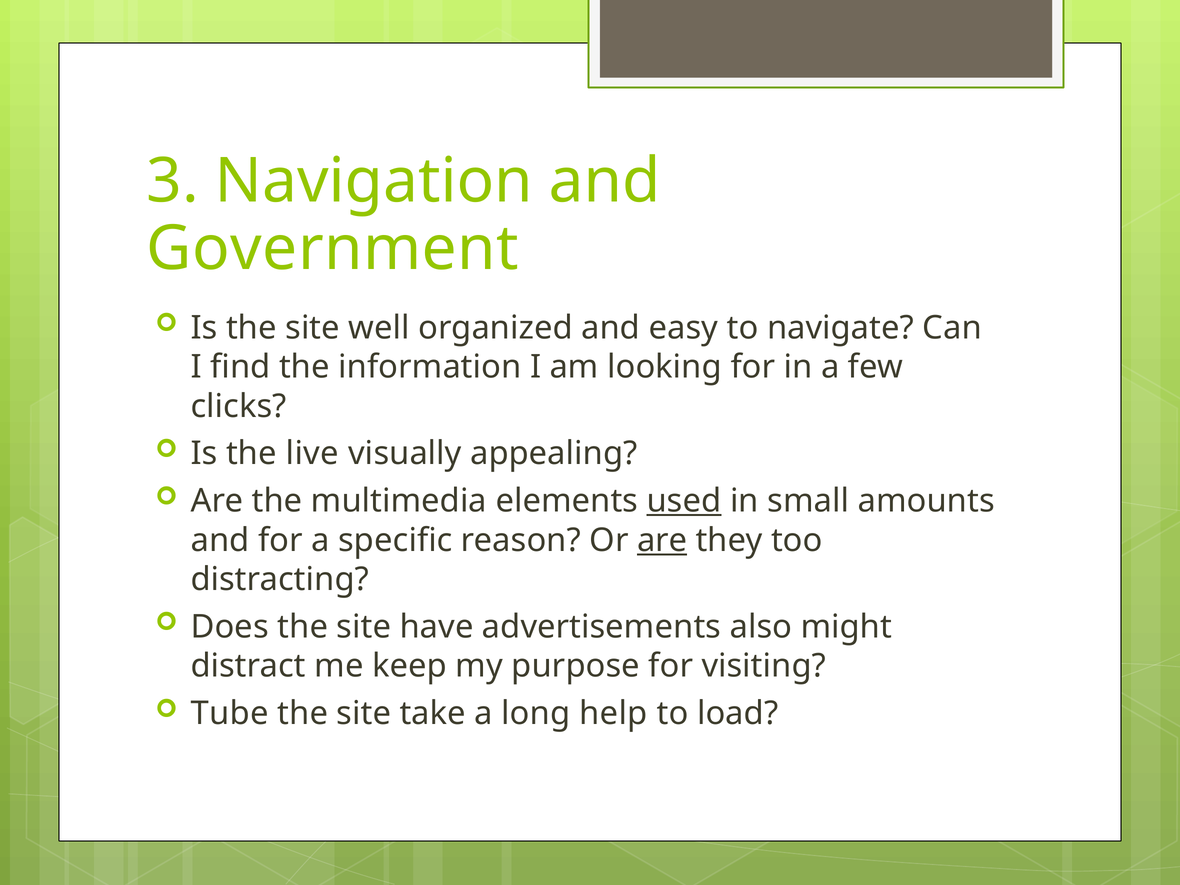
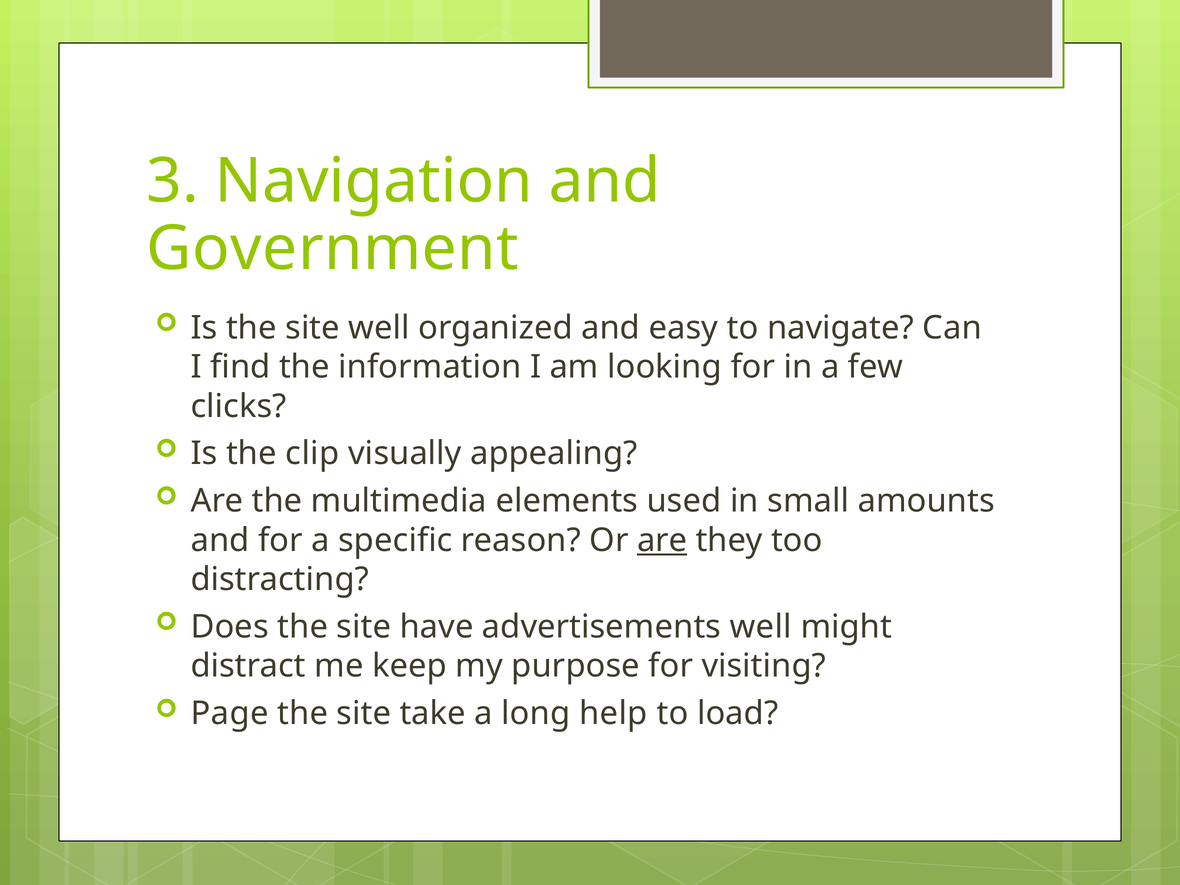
live: live -> clip
used underline: present -> none
advertisements also: also -> well
Tube: Tube -> Page
